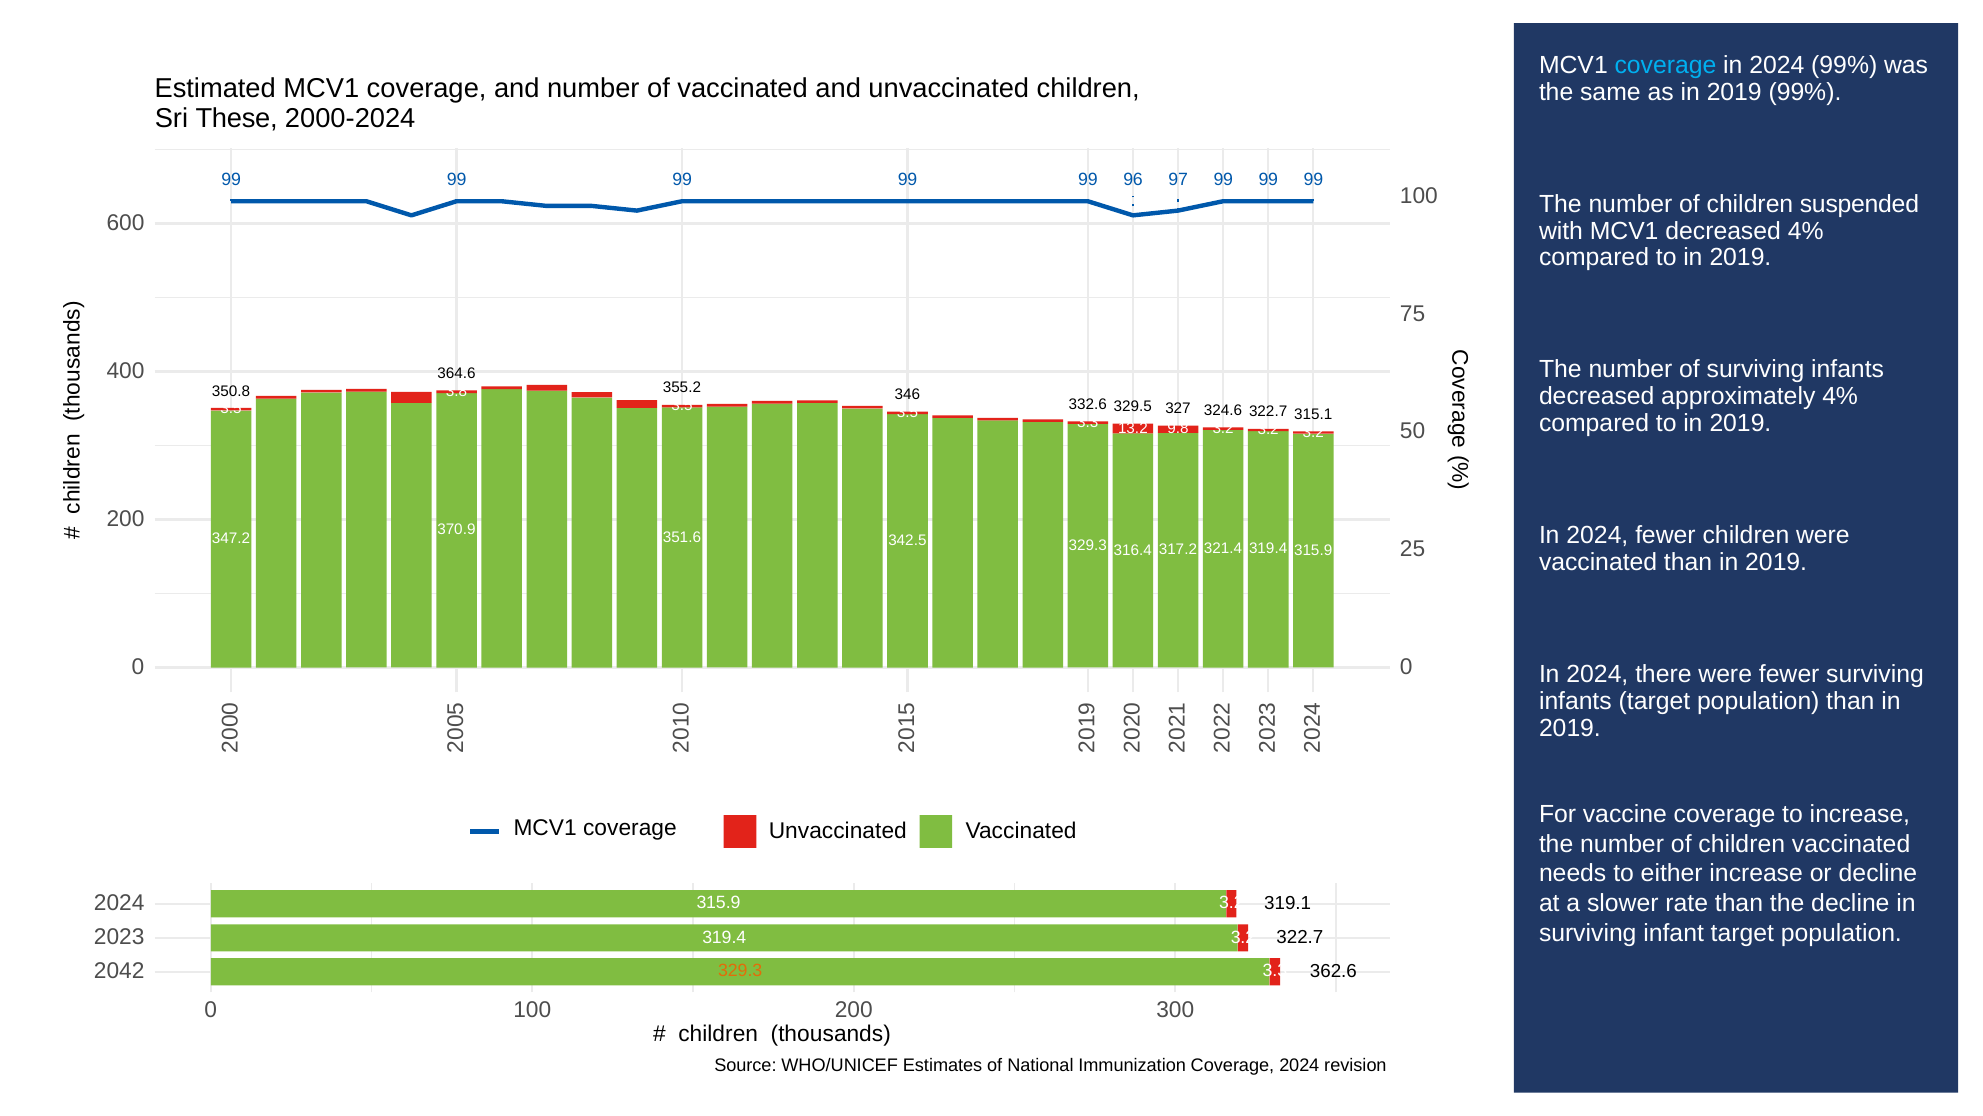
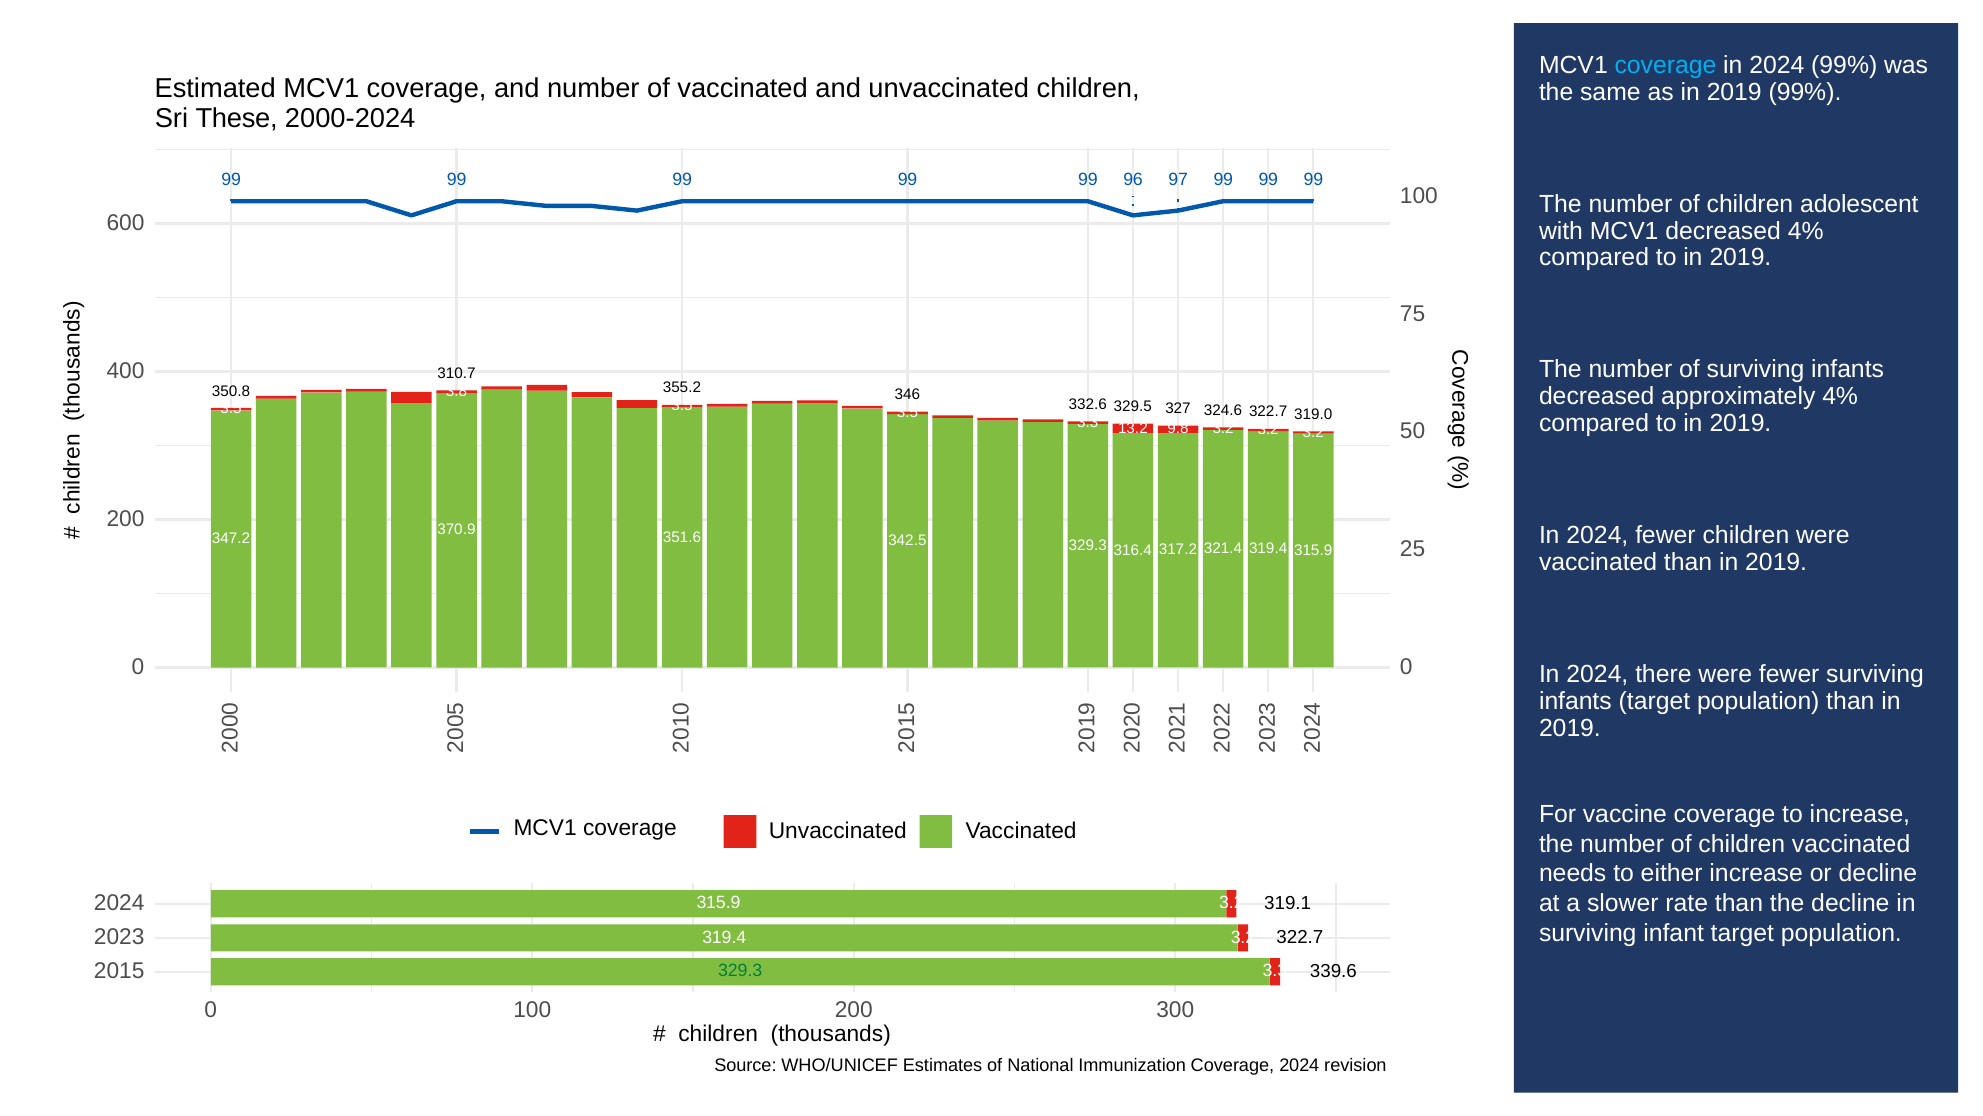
suspended: suspended -> adolescent
364.6: 364.6 -> 310.7
315.1: 315.1 -> 319.0
2042: 2042 -> 2015
362.6: 362.6 -> 339.6
329.3 at (740, 971) colour: orange -> green
